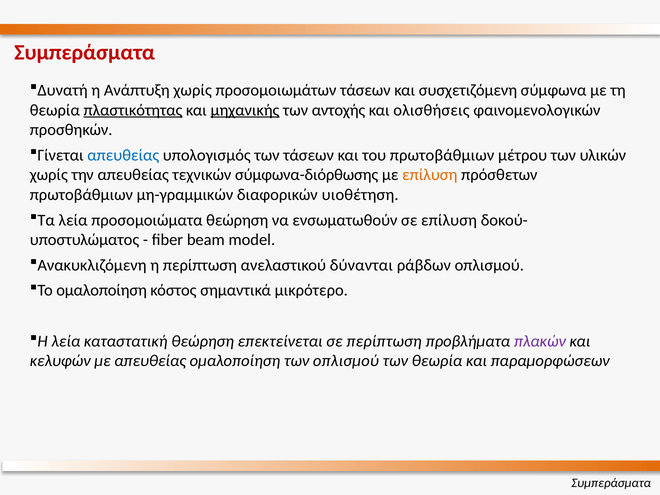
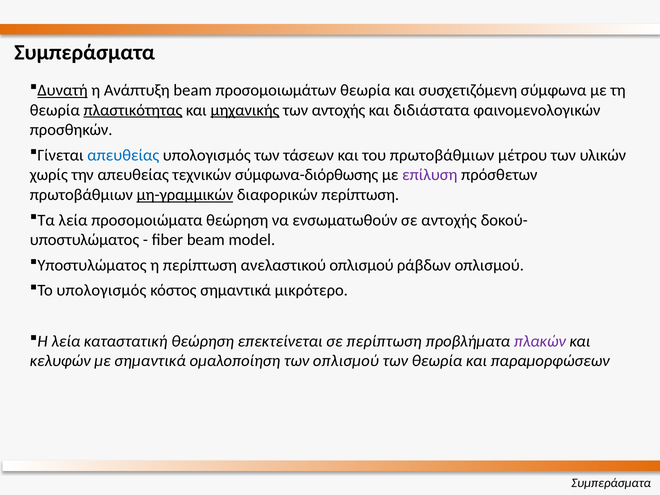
Συμπεράσματα at (85, 52) colour: red -> black
Δυνατή underline: none -> present
Ανάπτυξη χωρίς: χωρίς -> beam
προσομοιωμάτων τάσεων: τάσεων -> θεωρία
ολισθήσεις: ολισθήσεις -> διδιάστατα
επίλυση at (430, 175) colour: orange -> purple
μη-γραμμικών underline: none -> present
διαφορικών υιοθέτηση: υιοθέτηση -> περίπτωση
σε επίλυση: επίλυση -> αντοχής
Ανακυκλιζόμενη at (92, 265): Ανακυκλιζόμενη -> Υποστυλώματος
ανελαστικού δύνανται: δύνανται -> οπλισμού
Το ομαλοποίηση: ομαλοποίηση -> υπολογισμός
με απευθείας: απευθείας -> σημαντικά
